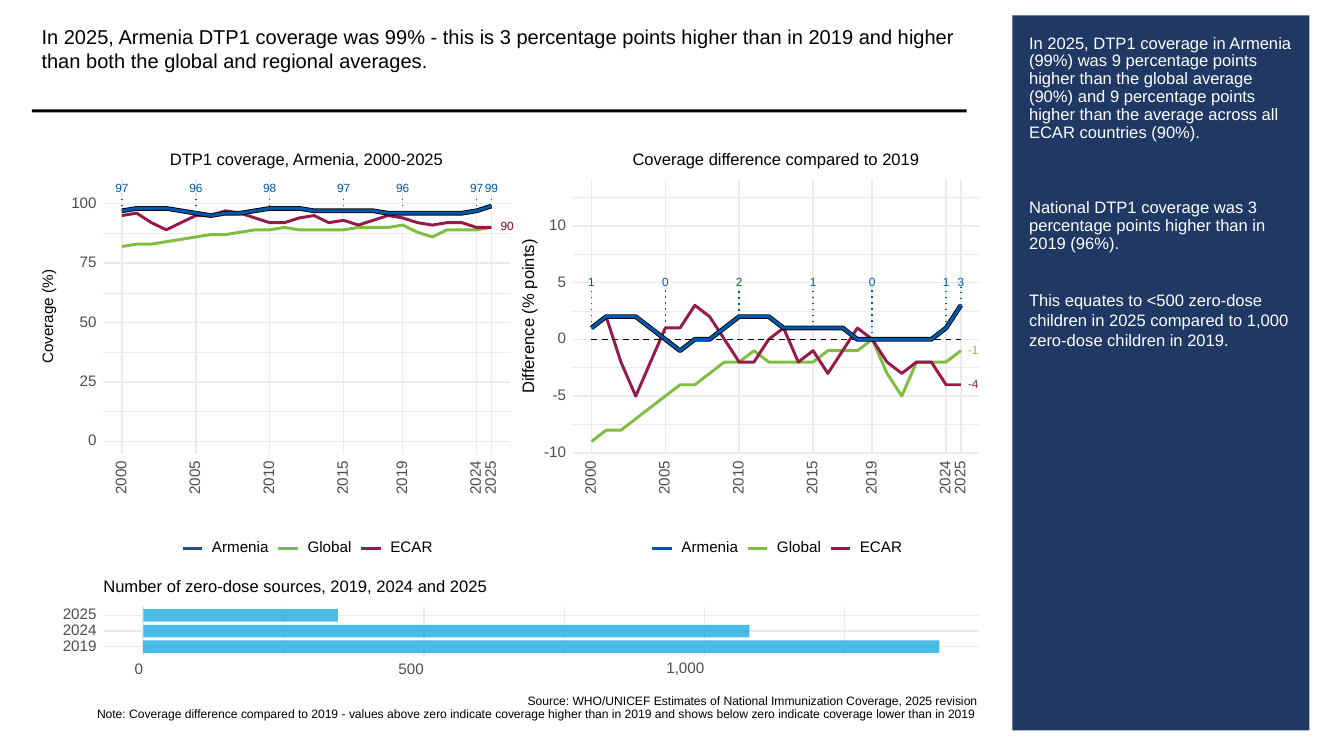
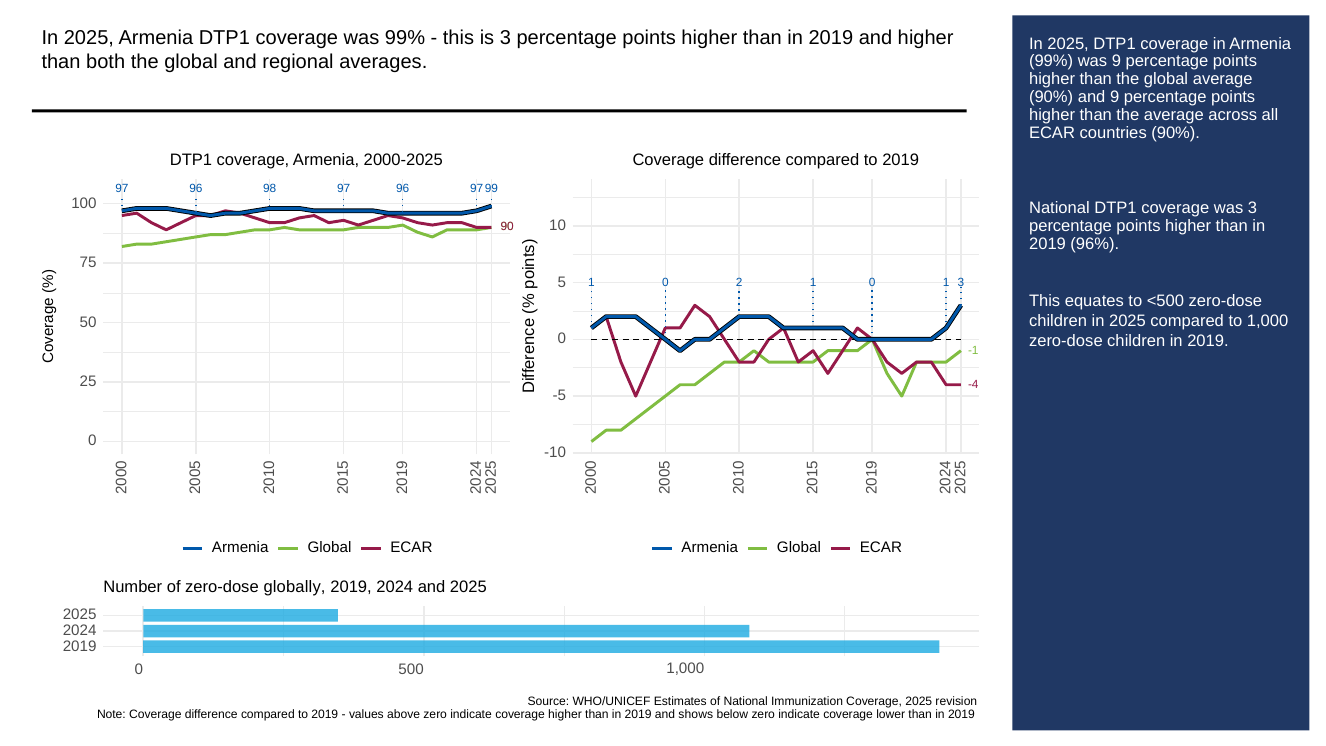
sources: sources -> globally
